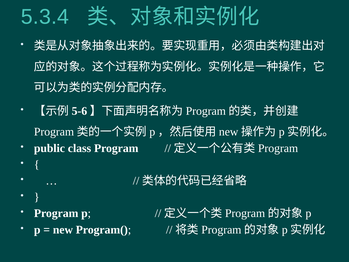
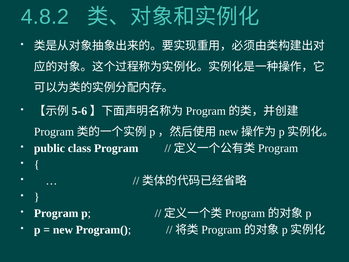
5.3.4: 5.3.4 -> 4.8.2
